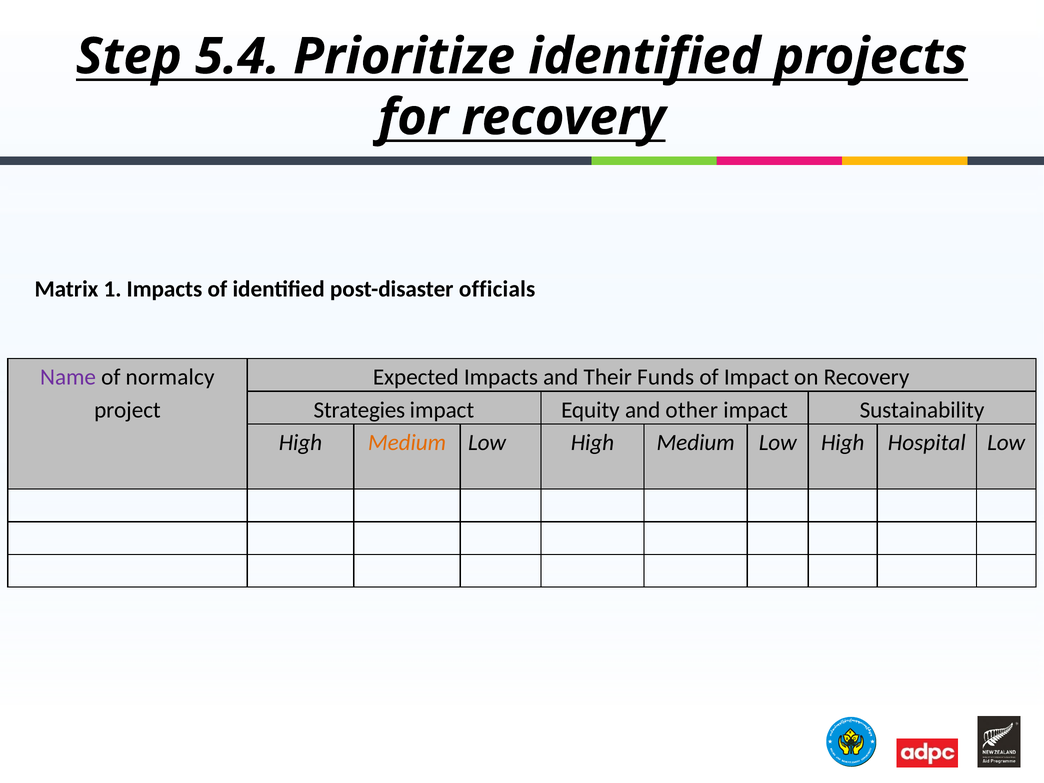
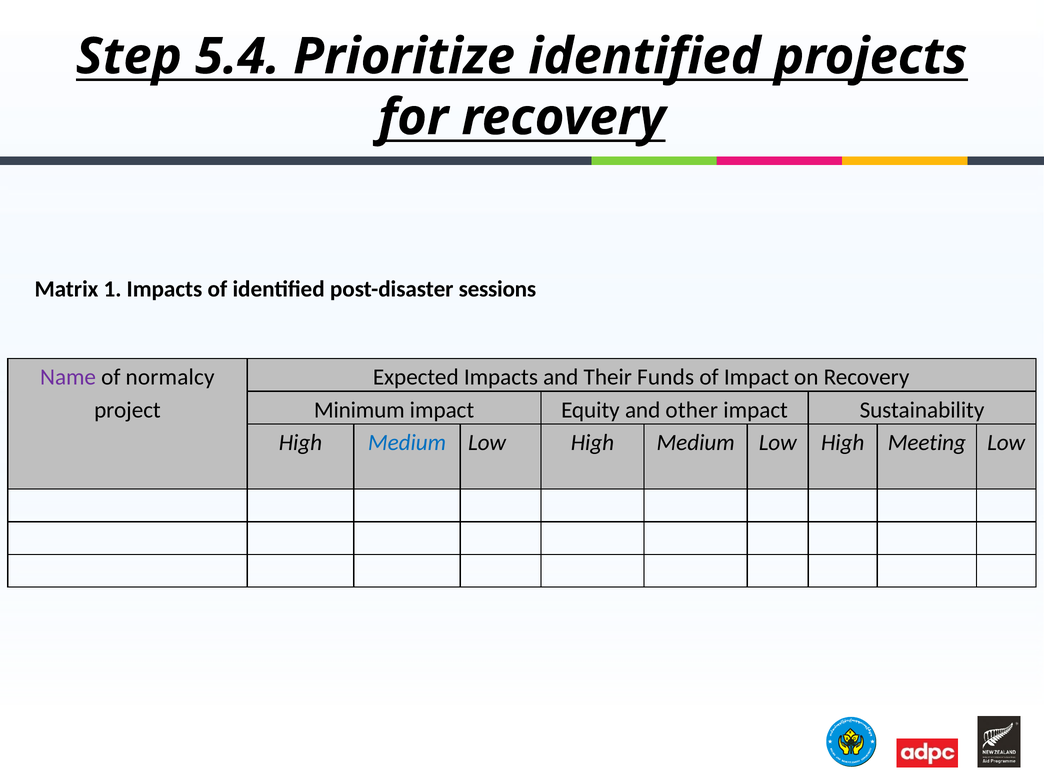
officials: officials -> sessions
Strategies: Strategies -> Minimum
Medium at (407, 443) colour: orange -> blue
Hospital: Hospital -> Meeting
